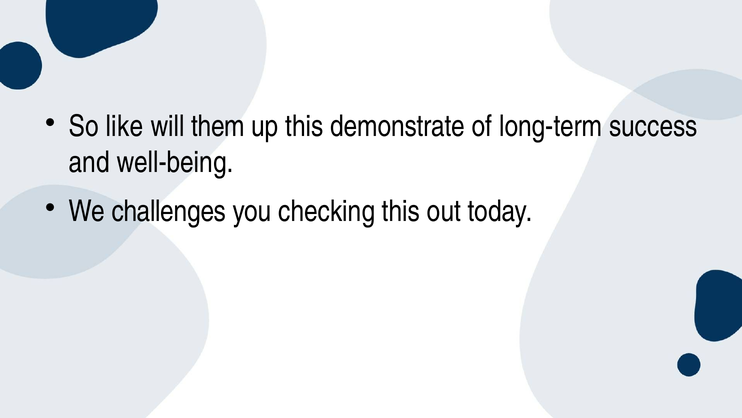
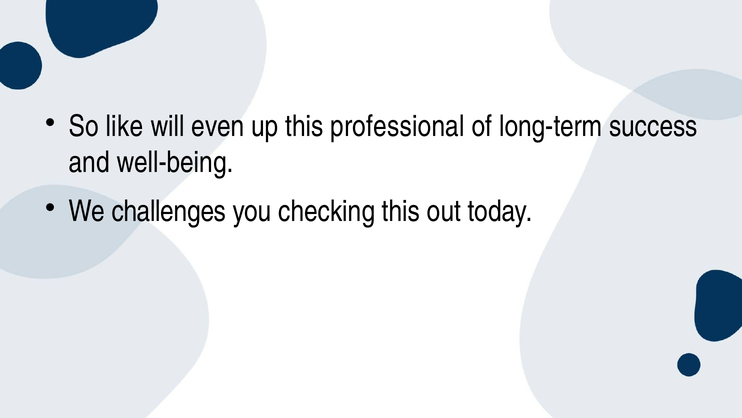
them: them -> even
demonstrate: demonstrate -> professional
